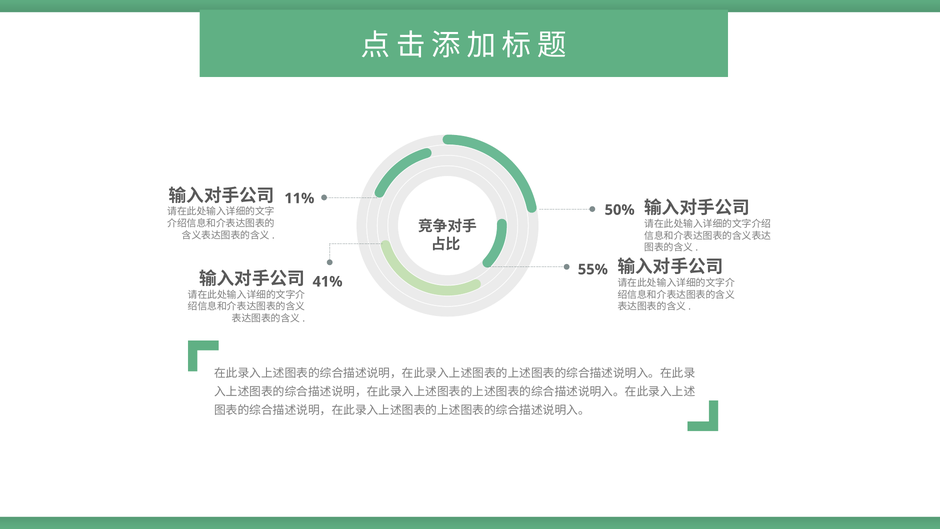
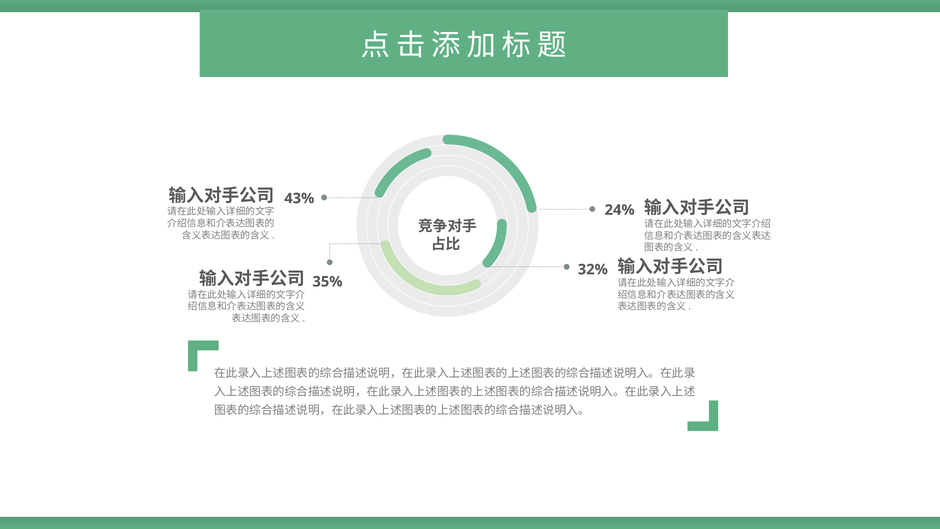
11%: 11% -> 43%
50%: 50% -> 24%
55%: 55% -> 32%
41%: 41% -> 35%
